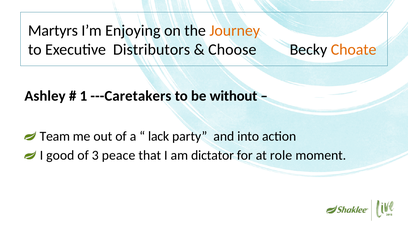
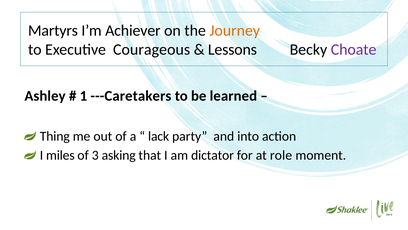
Enjoying: Enjoying -> Achiever
Distributors: Distributors -> Courageous
Choose: Choose -> Lessons
Choate colour: orange -> purple
without: without -> learned
Team: Team -> Thing
good: good -> miles
peace: peace -> asking
